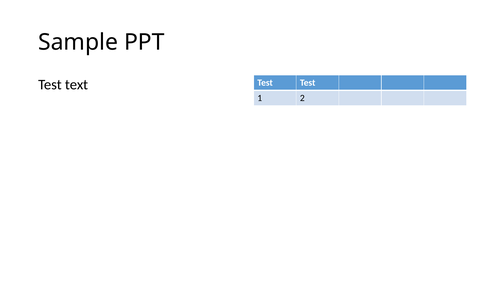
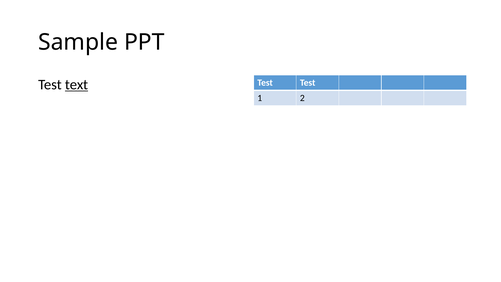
text underline: none -> present
